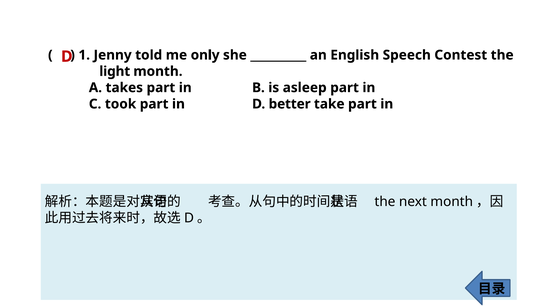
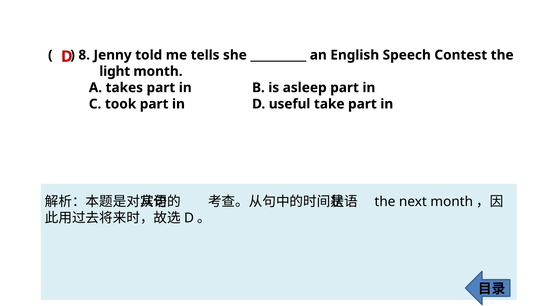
1: 1 -> 8
only: only -> tells
better: better -> useful
